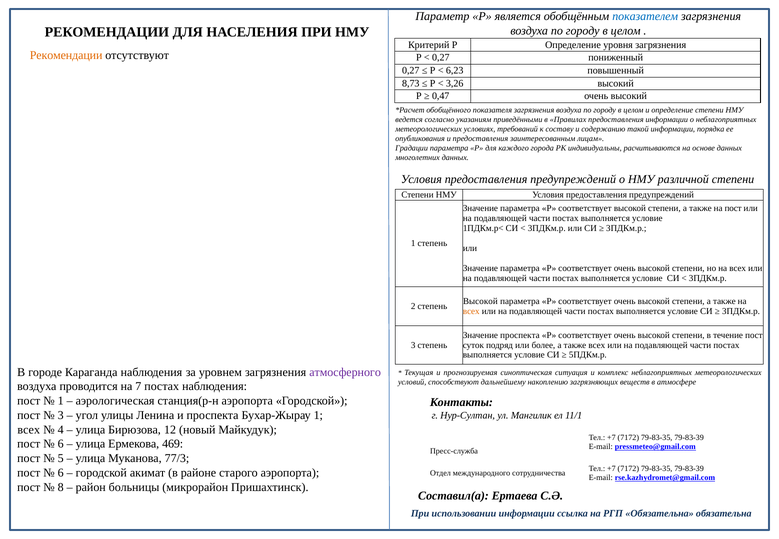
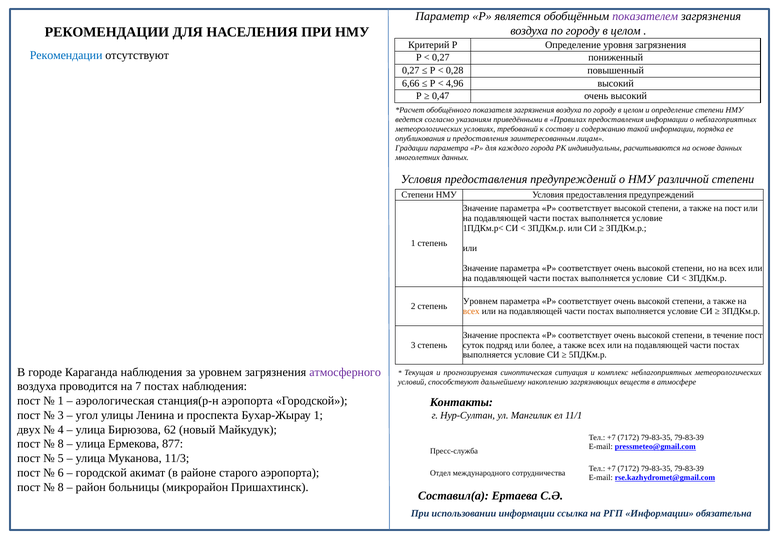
показателем colour: blue -> purple
Рекомендации at (66, 55) colour: orange -> blue
6,23: 6,23 -> 0,28
8,73: 8,73 -> 6,66
3,26: 3,26 -> 4,96
Высокой at (480, 301): Высокой -> Уровнем
всех at (29, 430): всех -> двух
12: 12 -> 62
6 at (61, 444): 6 -> 8
469: 469 -> 877
77/3: 77/3 -> 11/3
РГП Обязательна: Обязательна -> Информации
